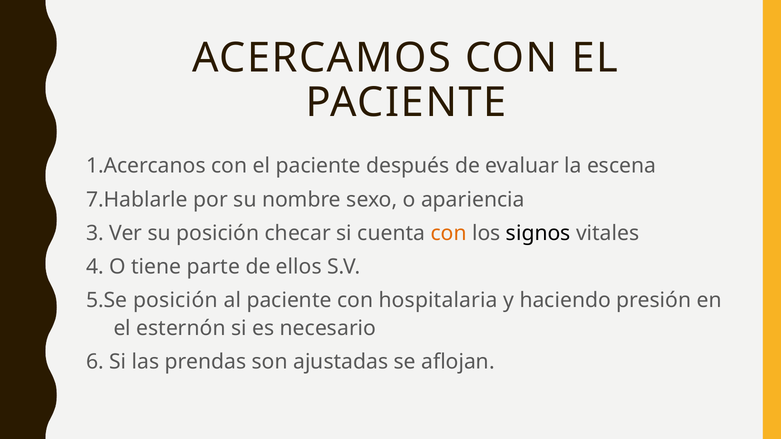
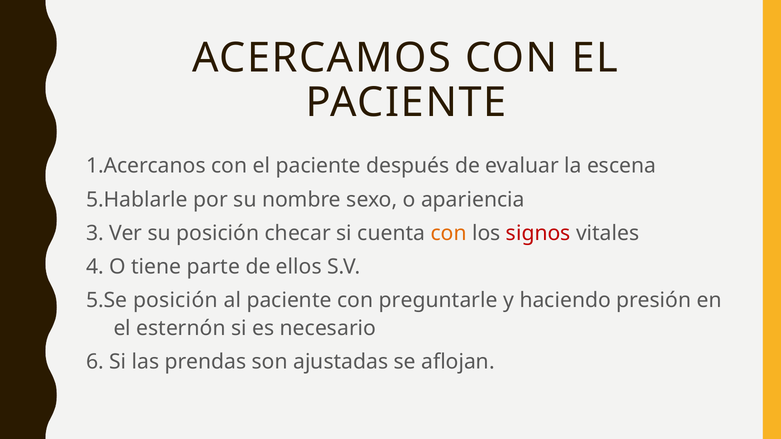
7.Hablarle: 7.Hablarle -> 5.Hablarle
signos colour: black -> red
hospitalaria: hospitalaria -> preguntarle
